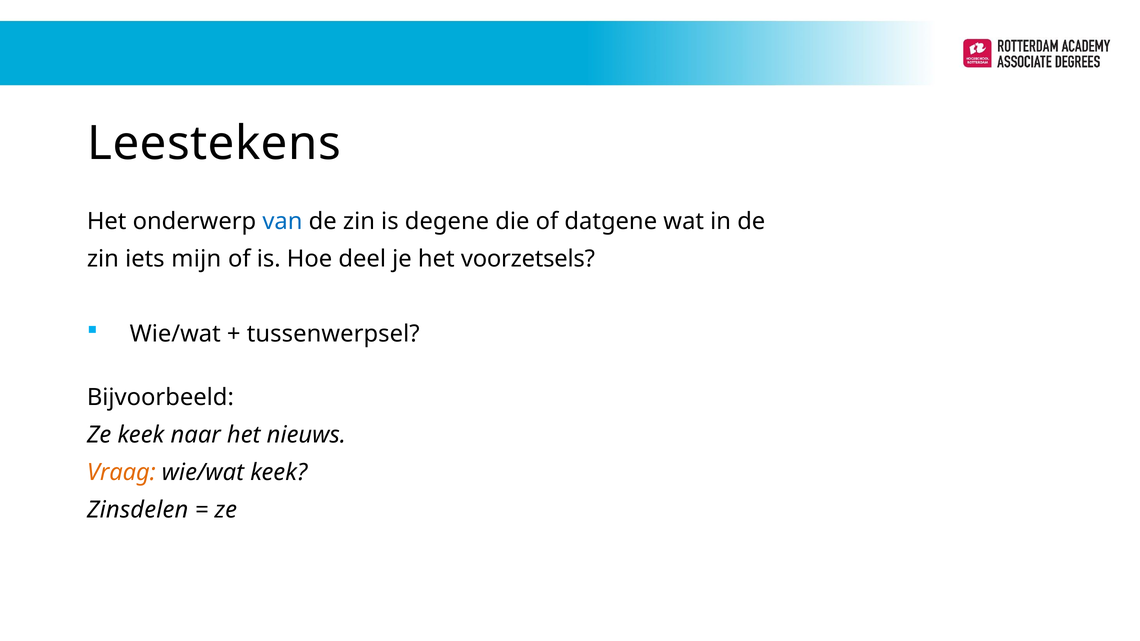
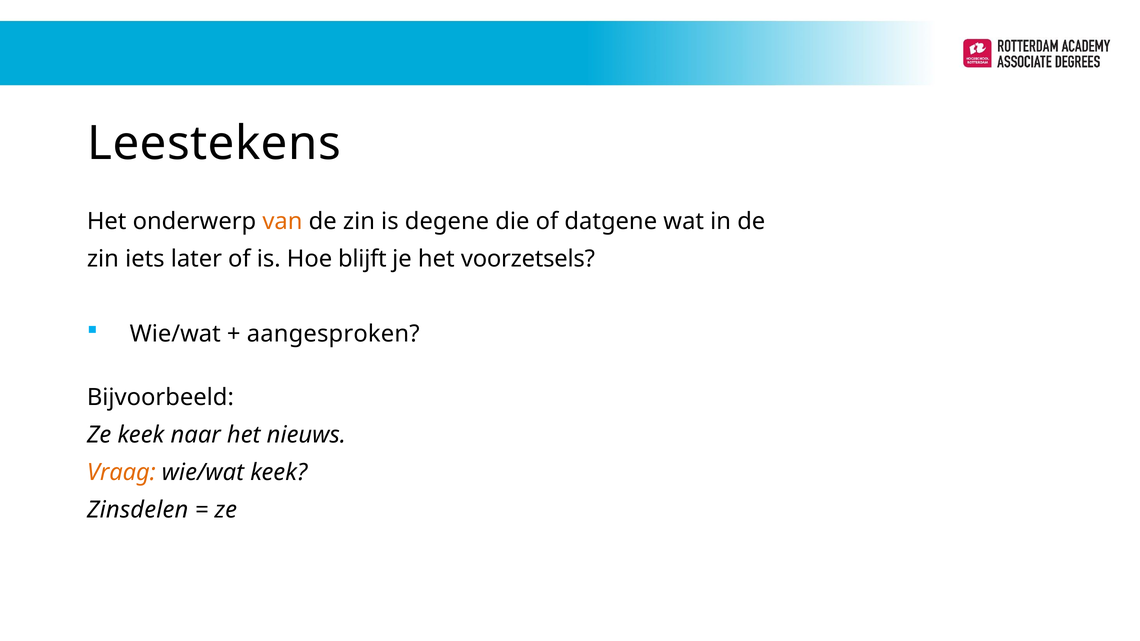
van colour: blue -> orange
mijn: mijn -> later
deel: deel -> blijft
tussenwerpsel: tussenwerpsel -> aangesproken
